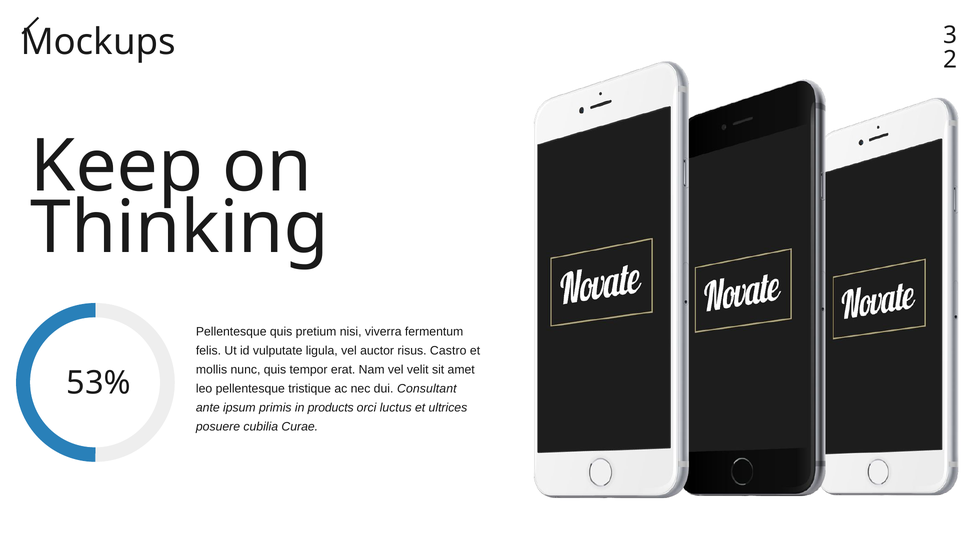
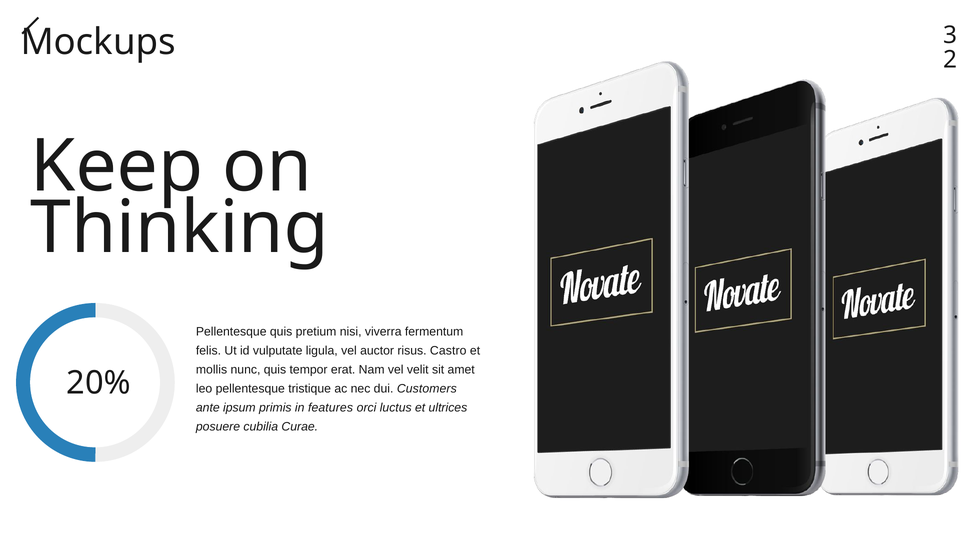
53%: 53% -> 20%
Consultant: Consultant -> Customers
products: products -> features
